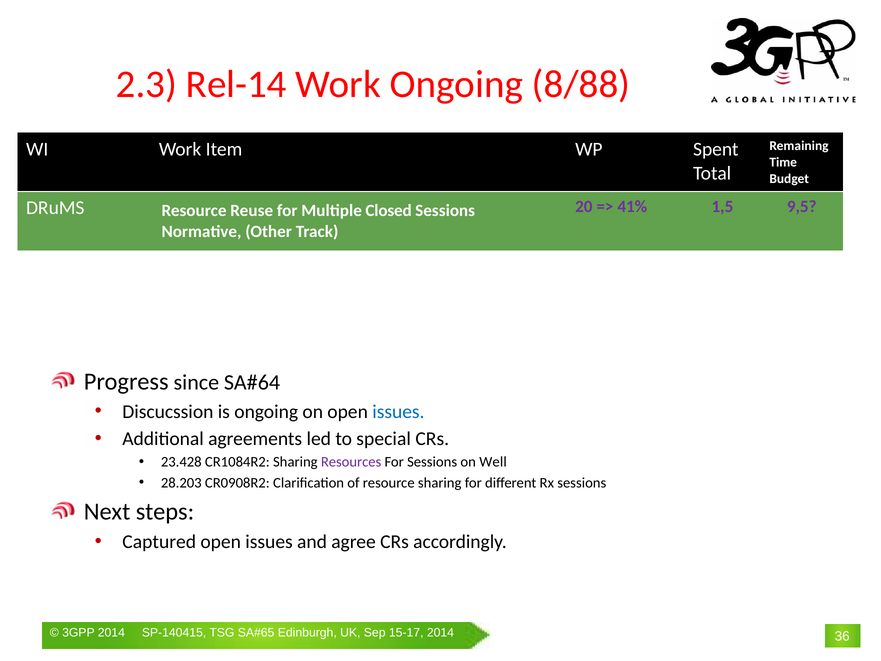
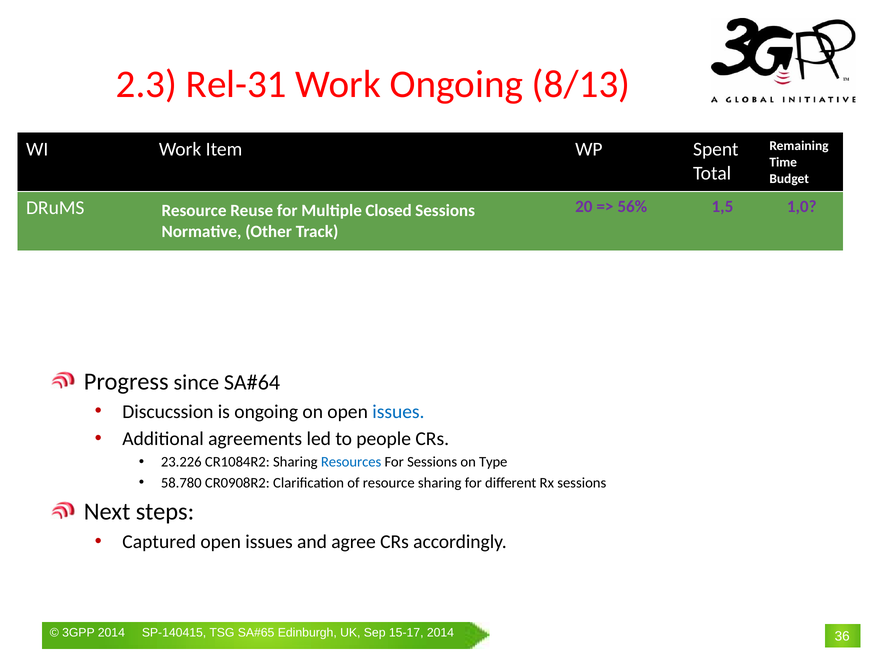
Rel-14: Rel-14 -> Rel-31
8/88: 8/88 -> 8/13
41%: 41% -> 56%
9,5: 9,5 -> 1,0
special: special -> people
23.428: 23.428 -> 23.226
Resources colour: purple -> blue
Well: Well -> Type
28.203: 28.203 -> 58.780
